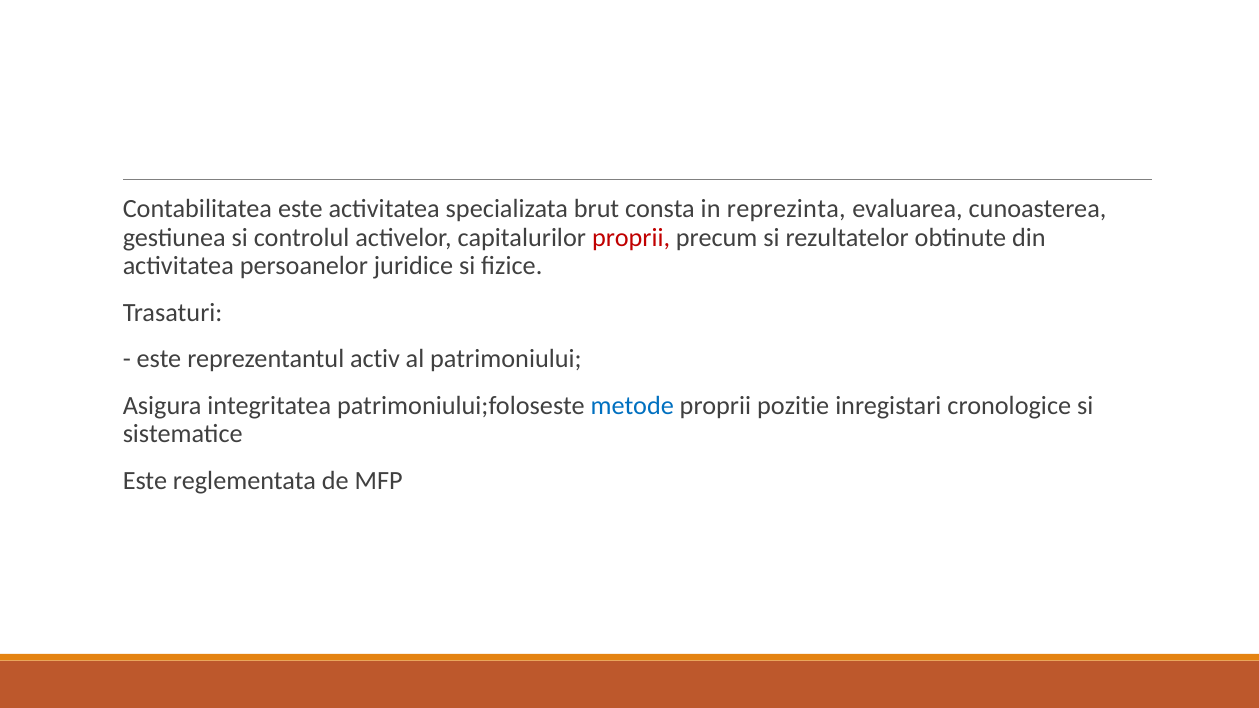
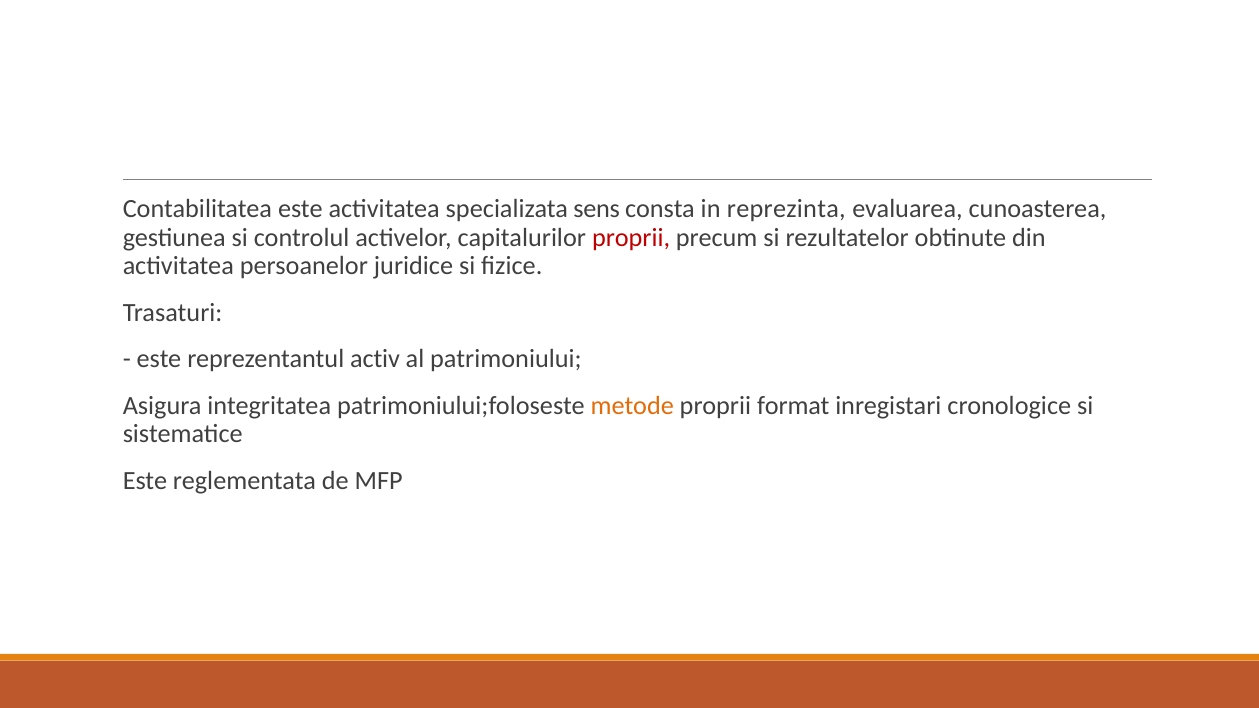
brut: brut -> sens
metode colour: blue -> orange
pozitie: pozitie -> format
